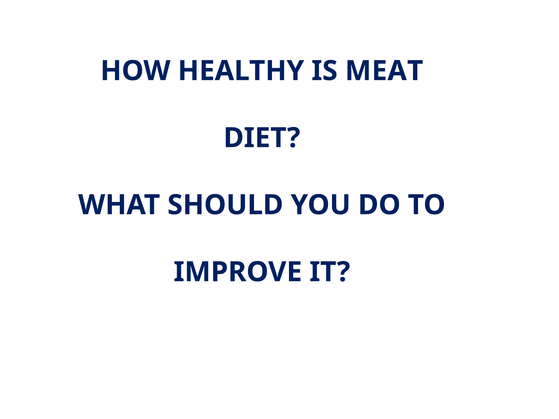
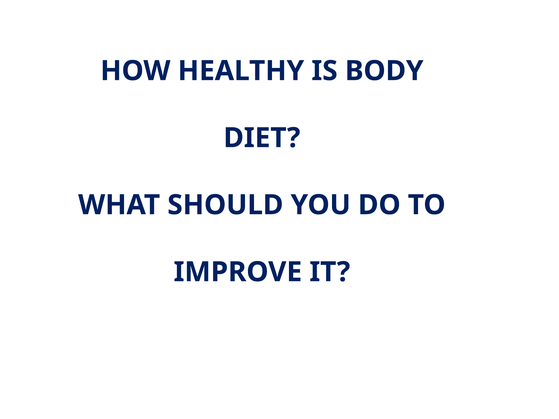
MEAT: MEAT -> BODY
